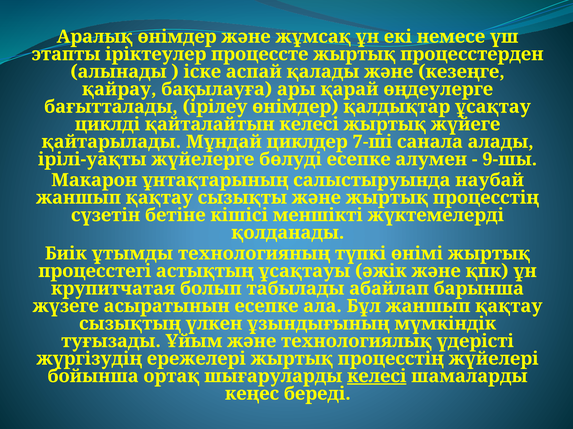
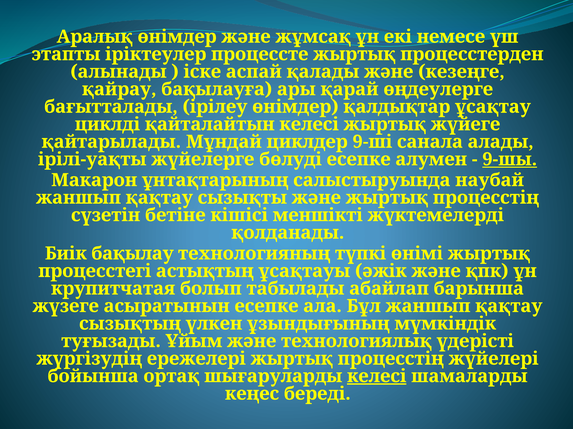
7-шi: 7-шi -> 9-шi
9-шы underline: none -> present
ұтымды: ұтымды -> бақылау
